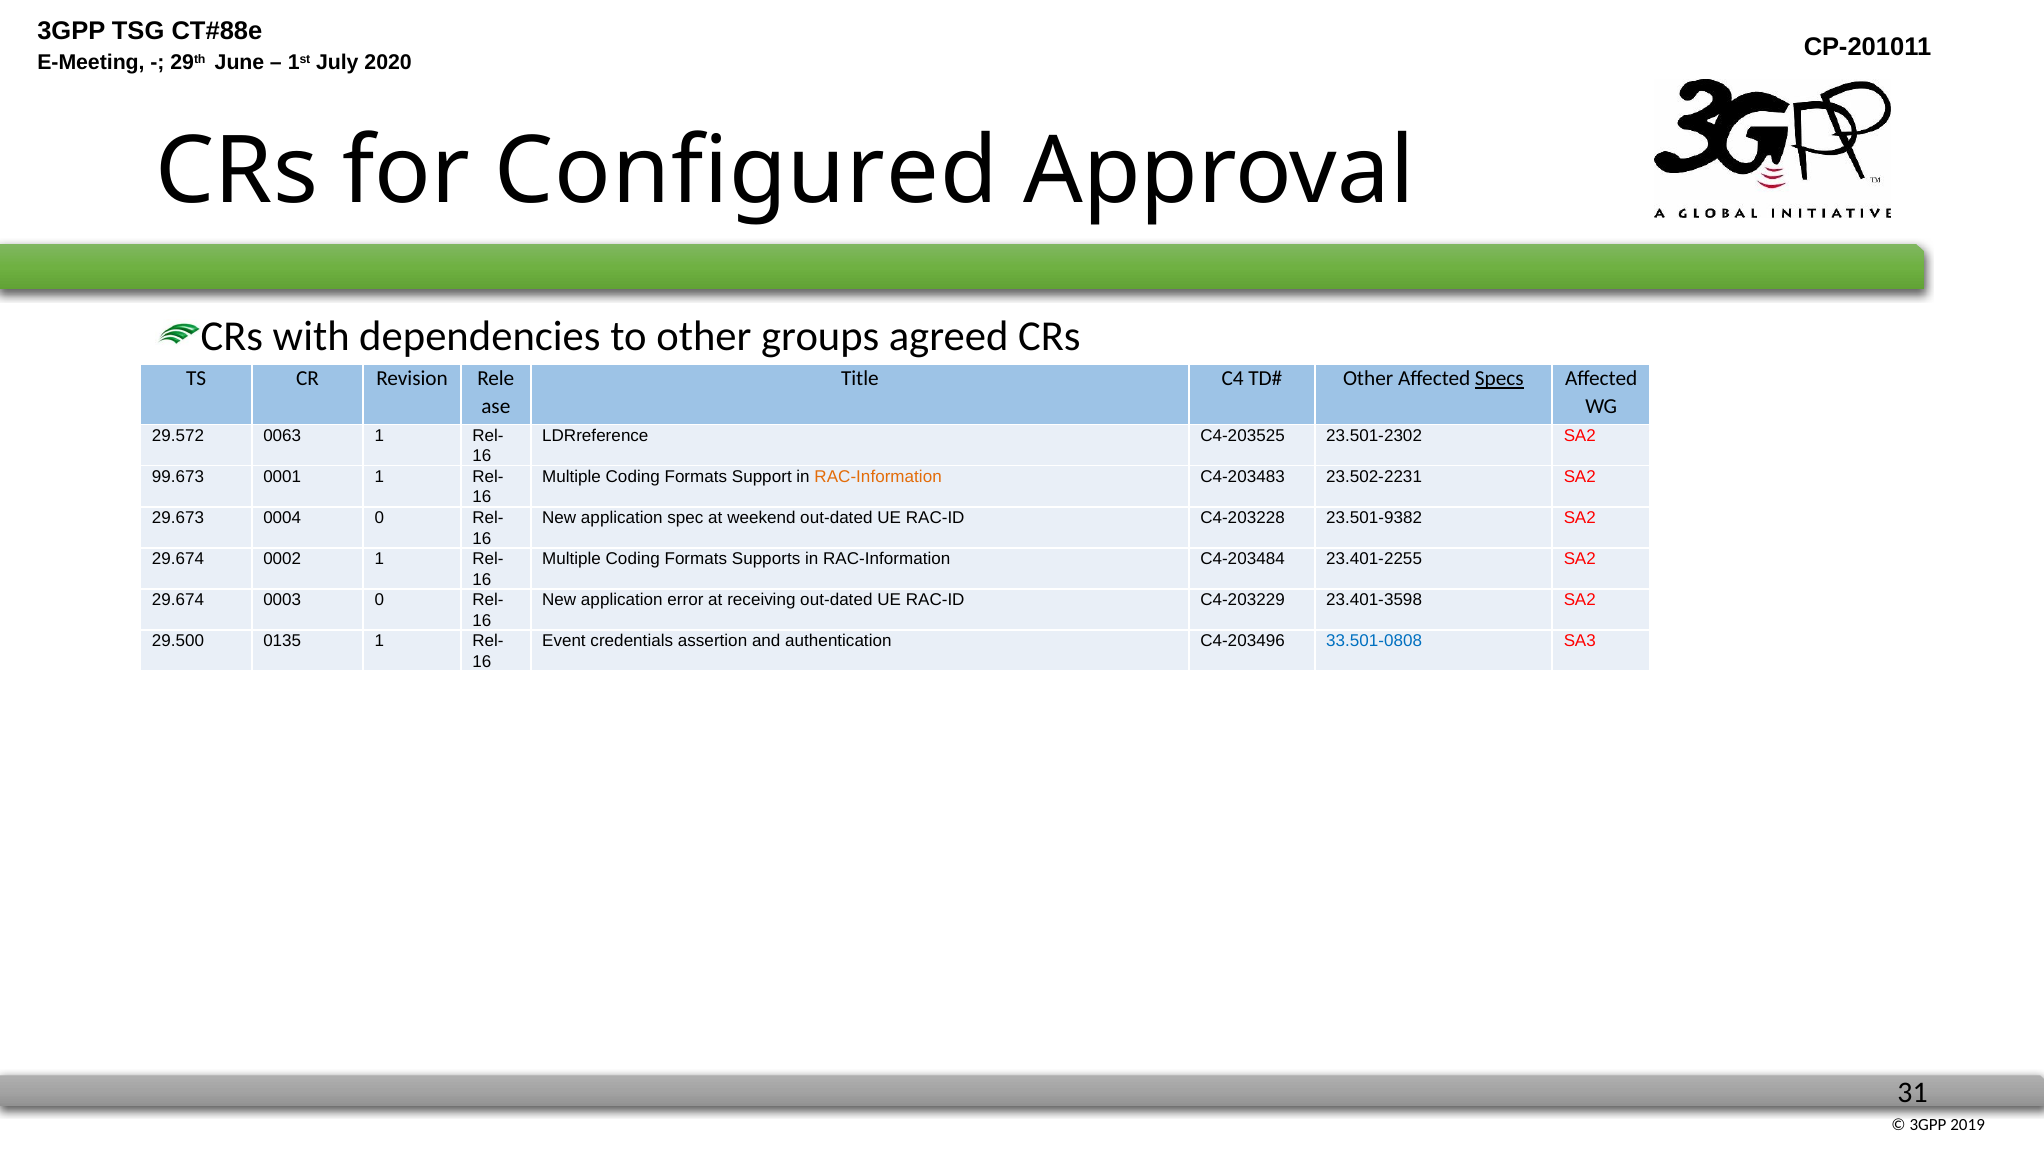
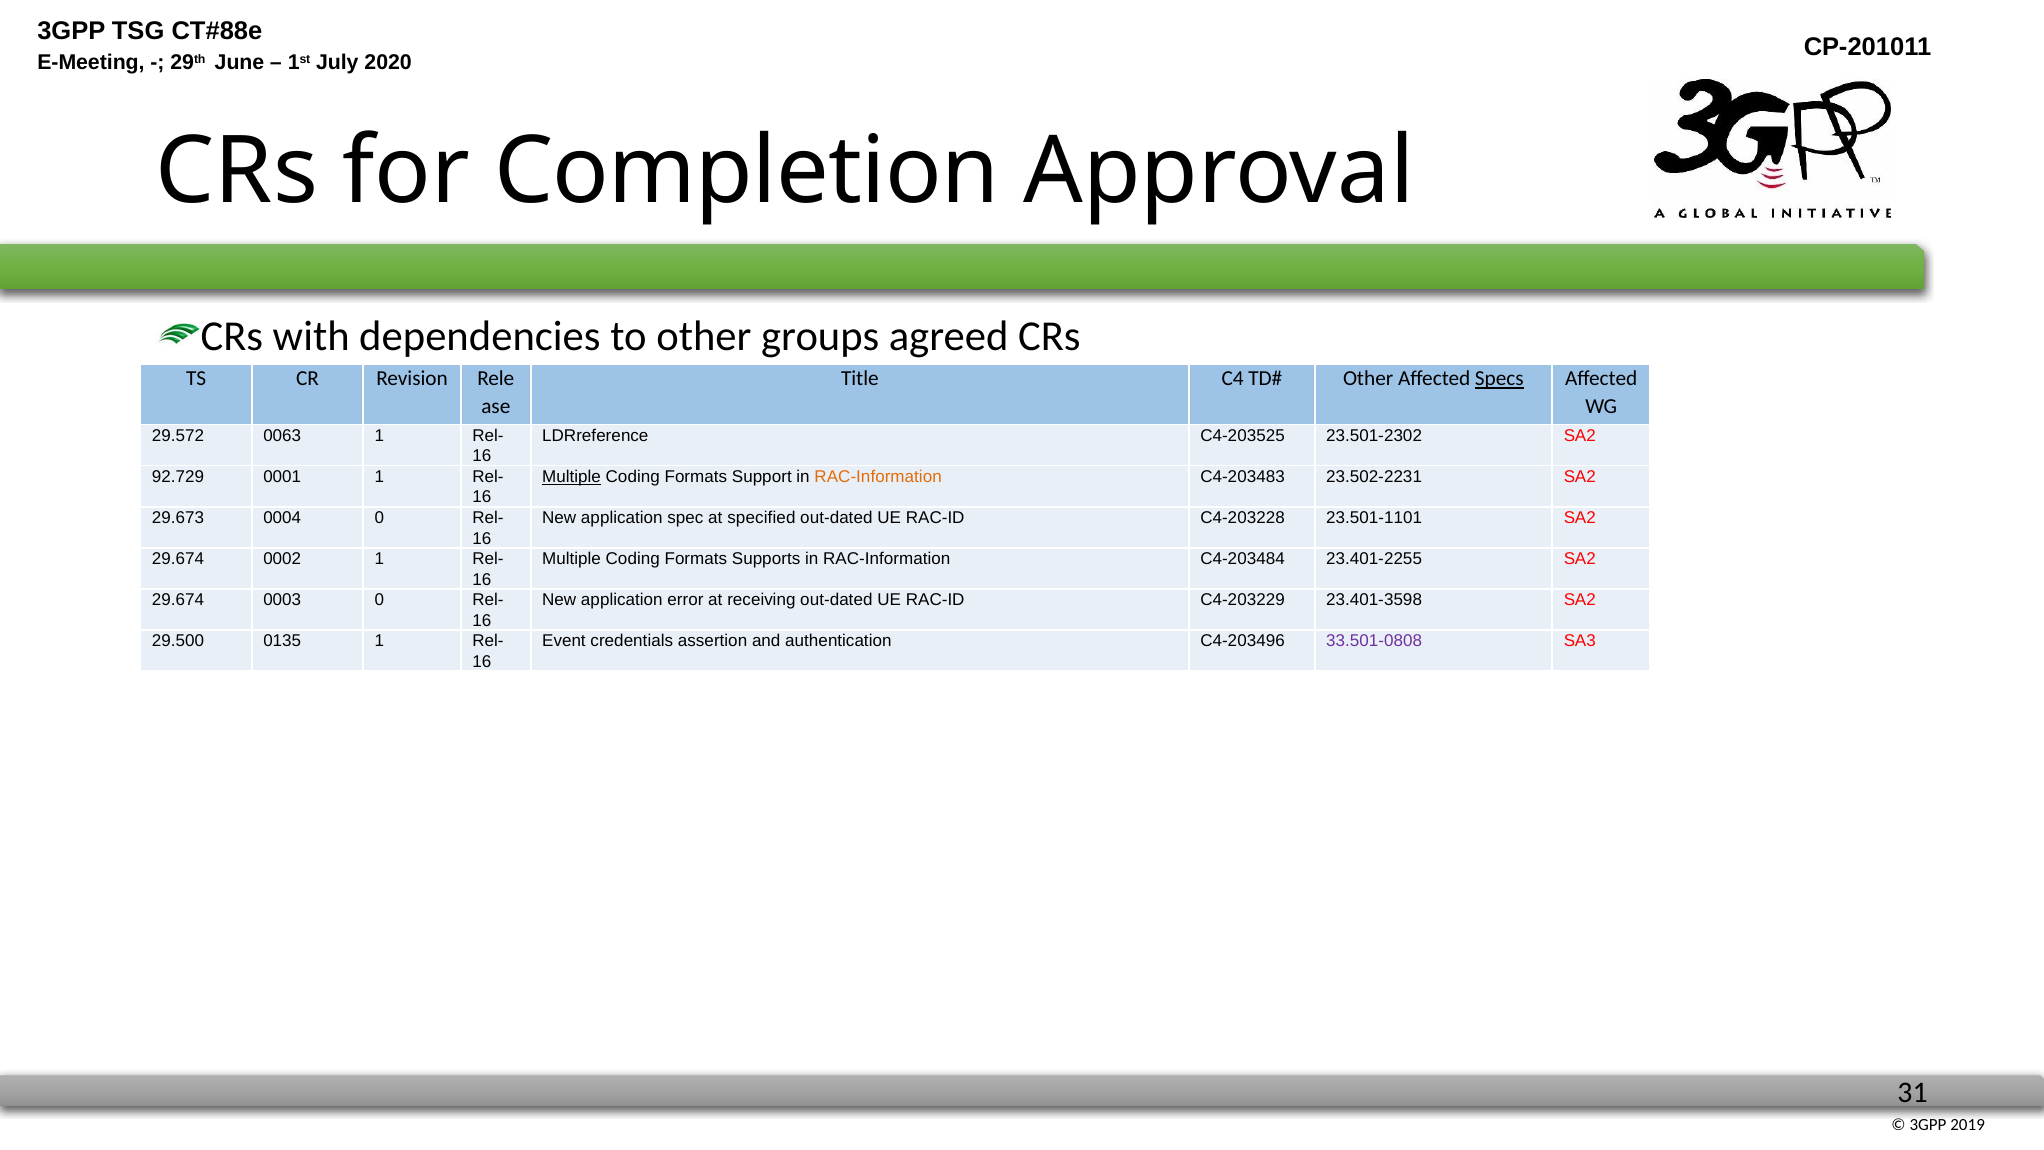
Configured: Configured -> Completion
99.673: 99.673 -> 92.729
Multiple at (572, 477) underline: none -> present
weekend: weekend -> specified
23.501-9382: 23.501-9382 -> 23.501-1101
33.501-0808 colour: blue -> purple
